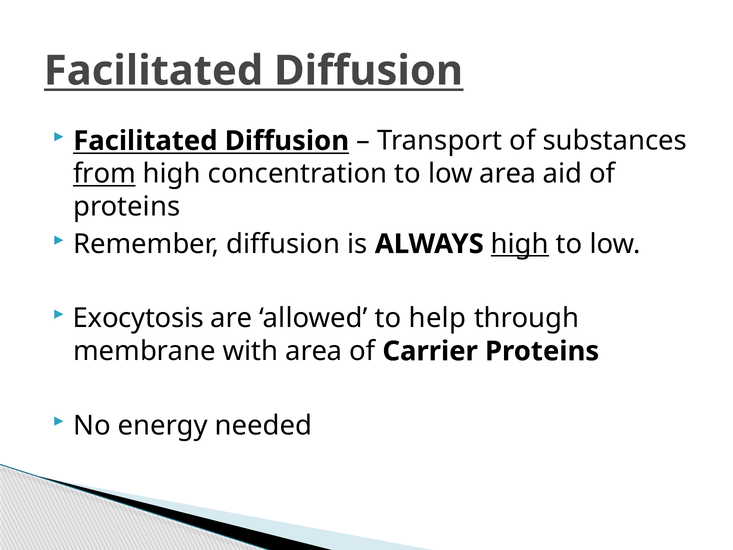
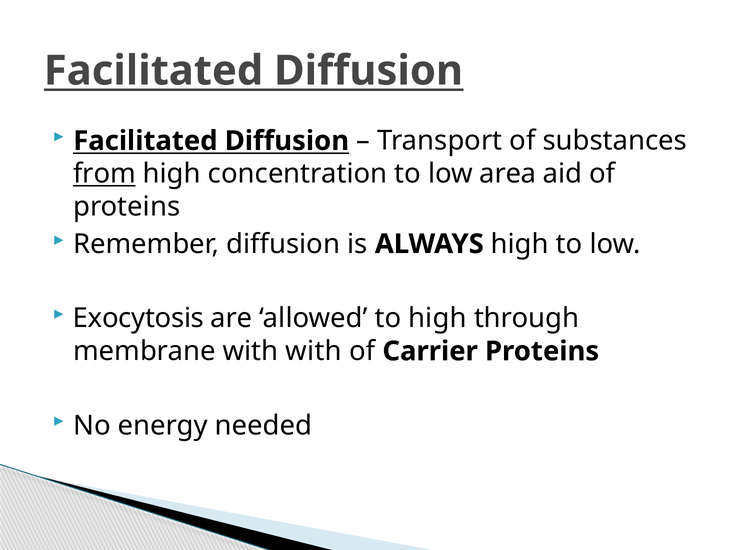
high at (520, 244) underline: present -> none
to help: help -> high
with area: area -> with
